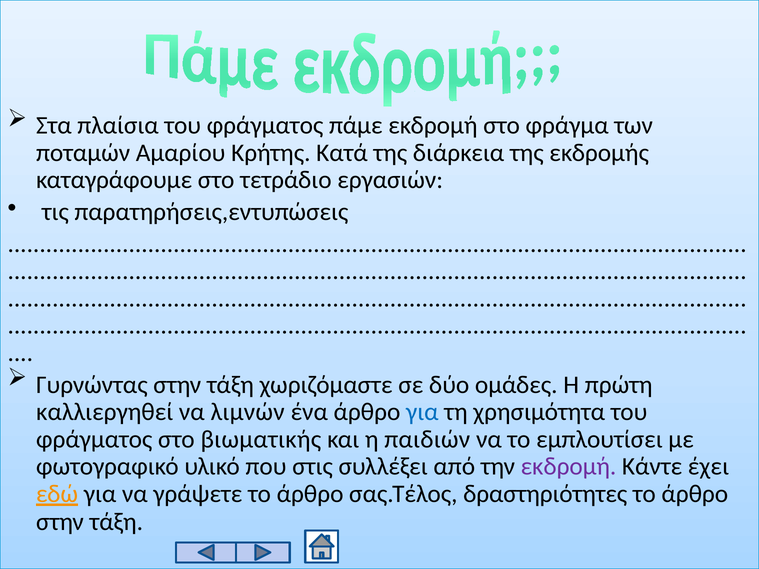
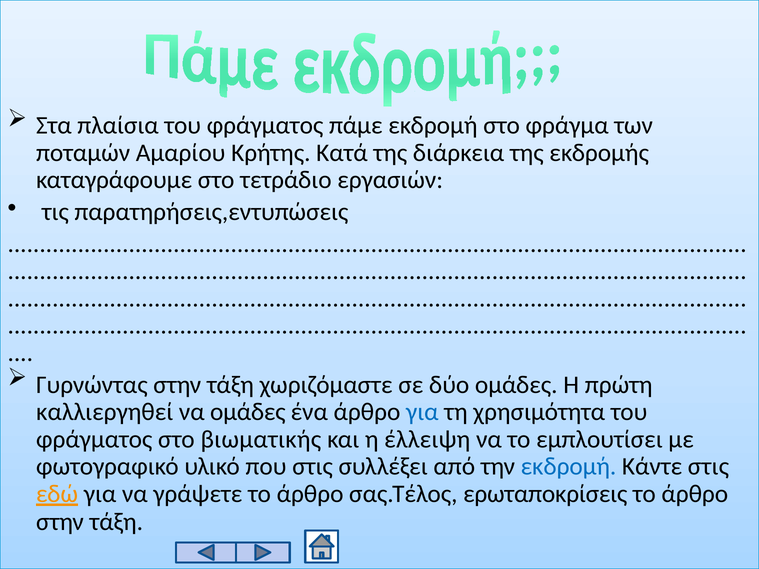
να λιμνών: λιμνών -> ομάδες
παιδιών: παιδιών -> έλλειψη
εκδρομή at (569, 467) colour: purple -> blue
Κάντε έχει: έχει -> στις
δραστηριότητες: δραστηριότητες -> ερωταποκρίσεις
